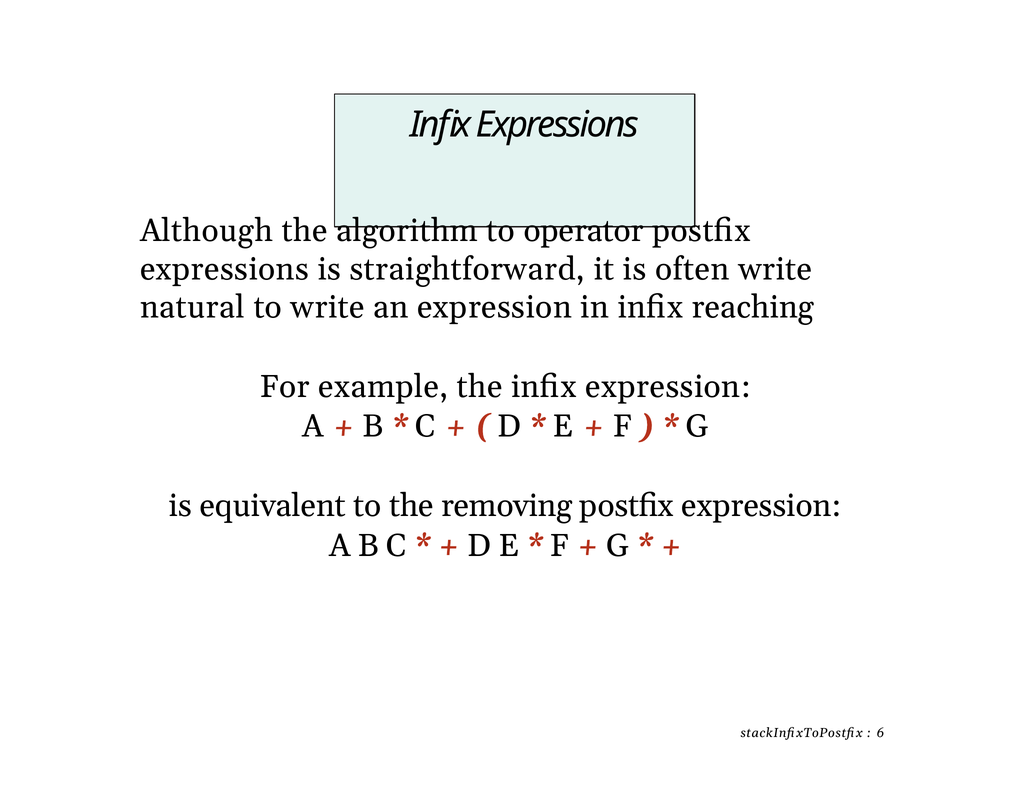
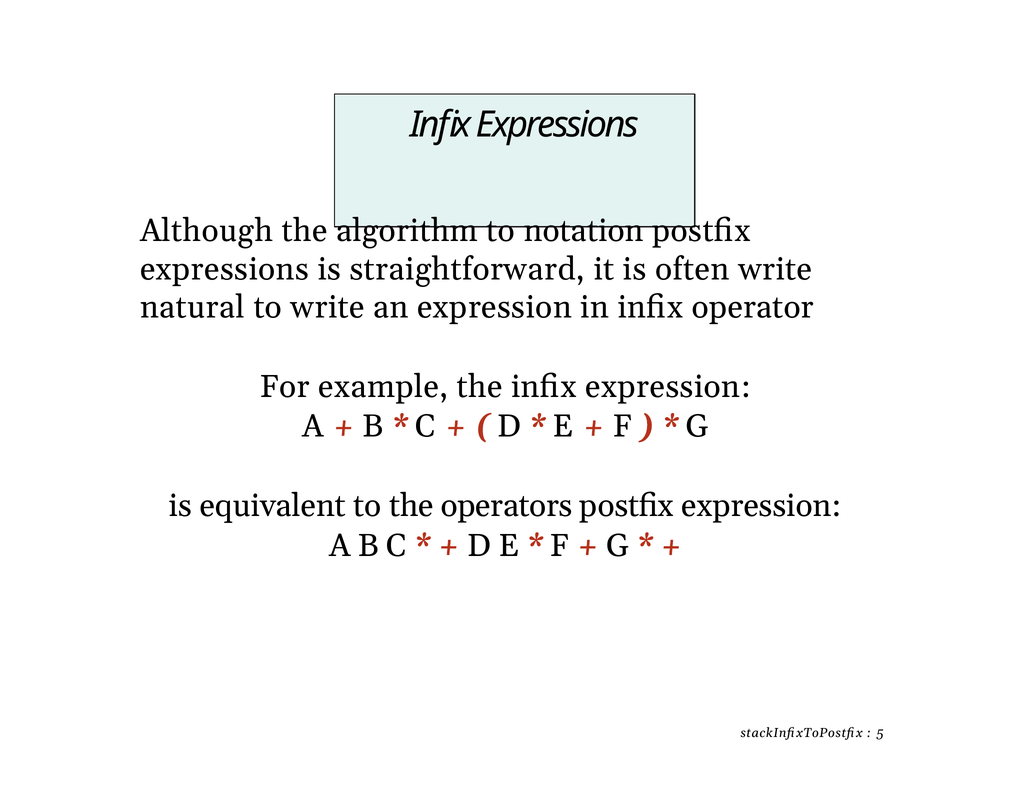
operator: operator -> notation
reaching: reaching -> operator
removing: removing -> operators
6: 6 -> 5
